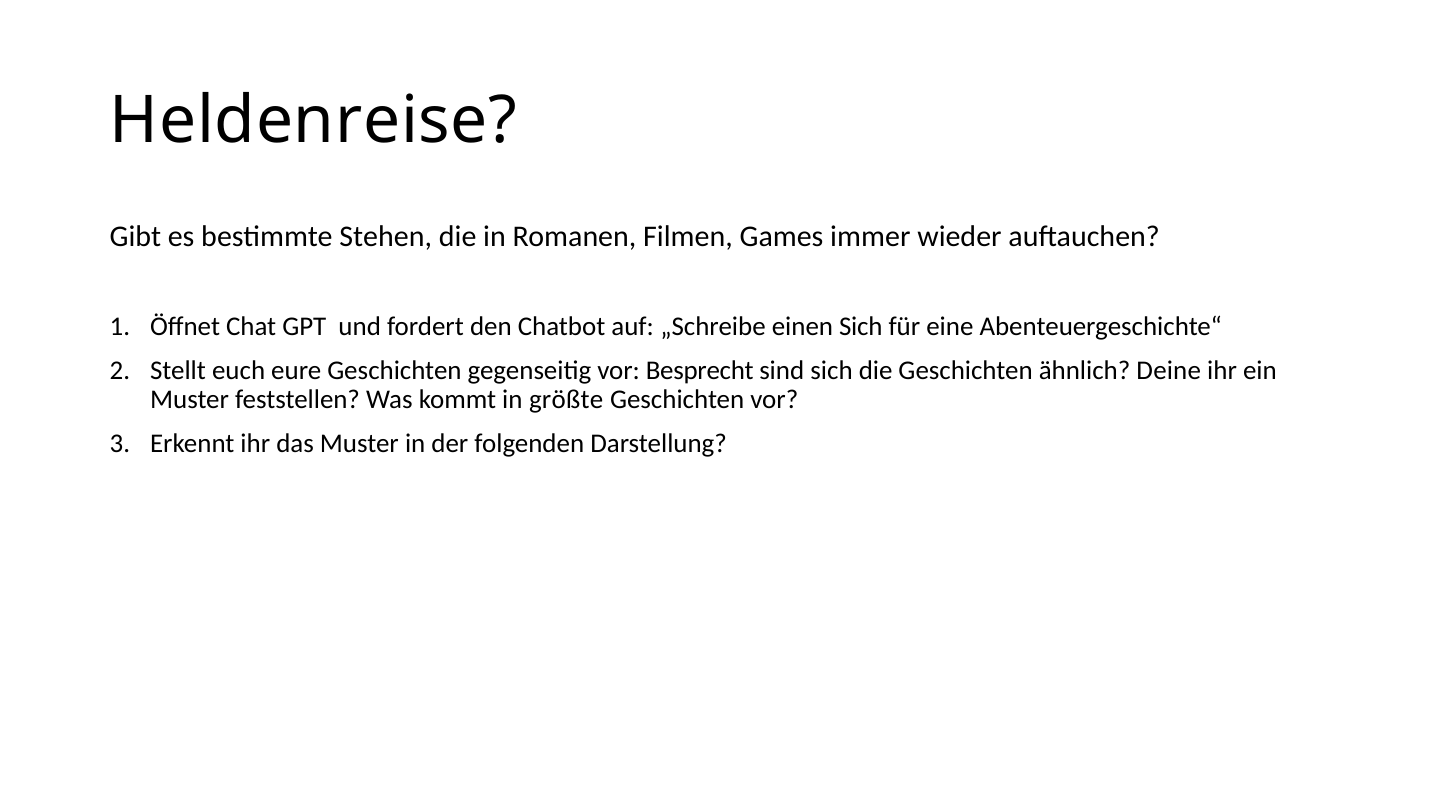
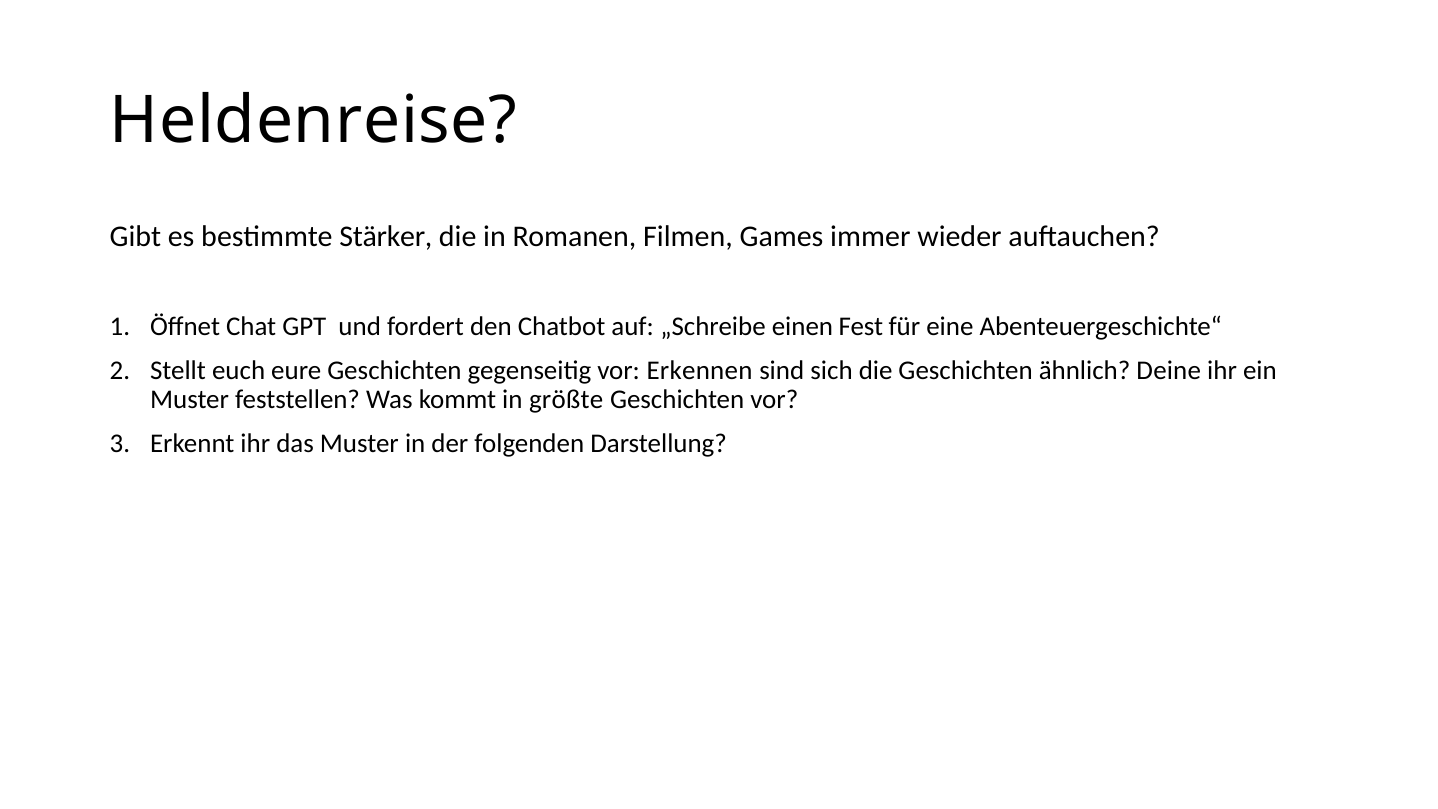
Stehen: Stehen -> Stärker
einen Sich: Sich -> Fest
Besprecht: Besprecht -> Erkennen
